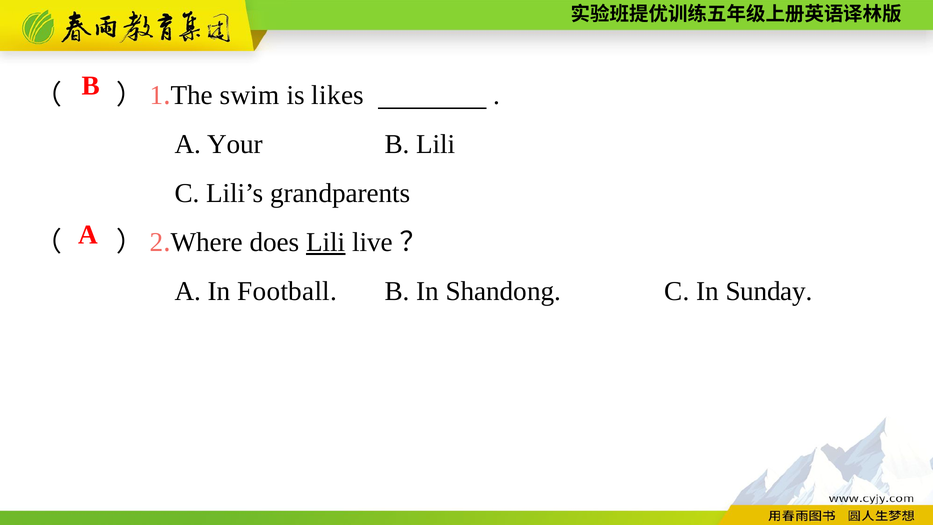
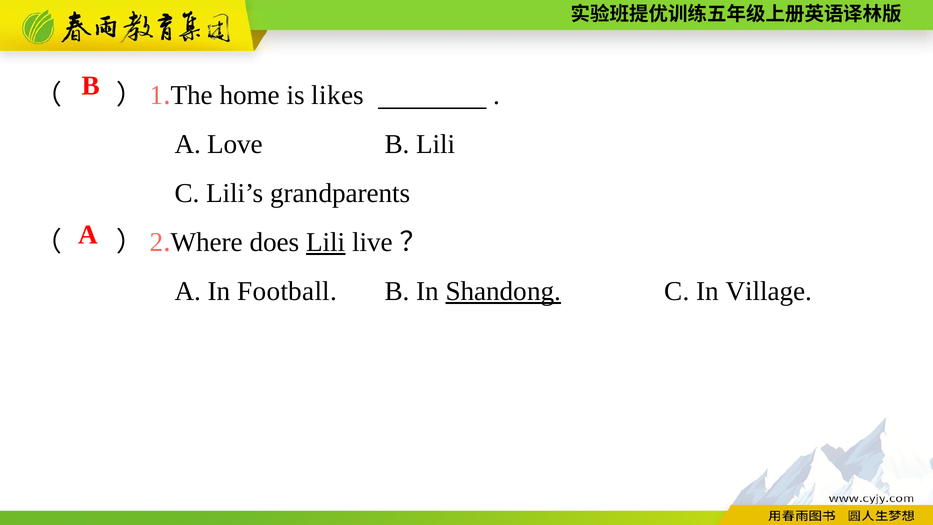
swim: swim -> home
Your: Your -> Love
Shandong underline: none -> present
Sunday: Sunday -> Village
